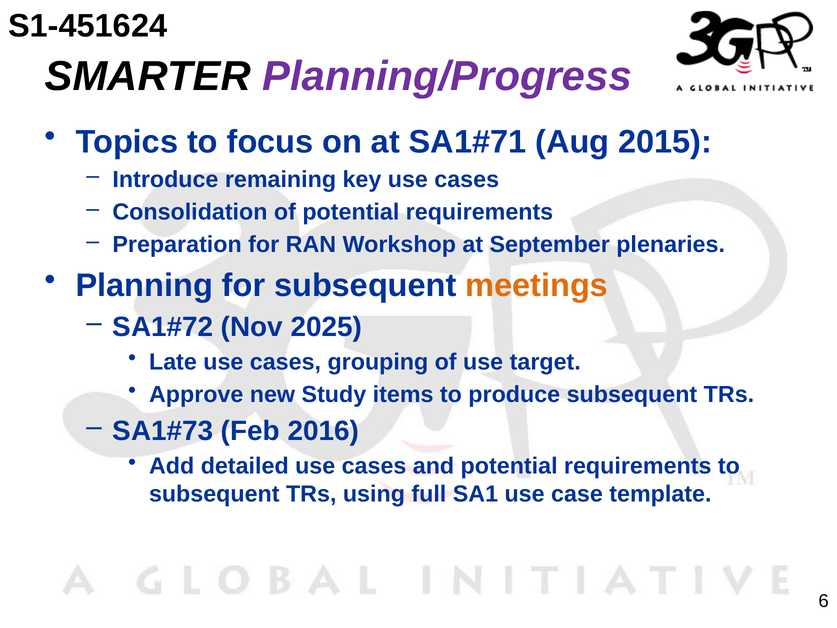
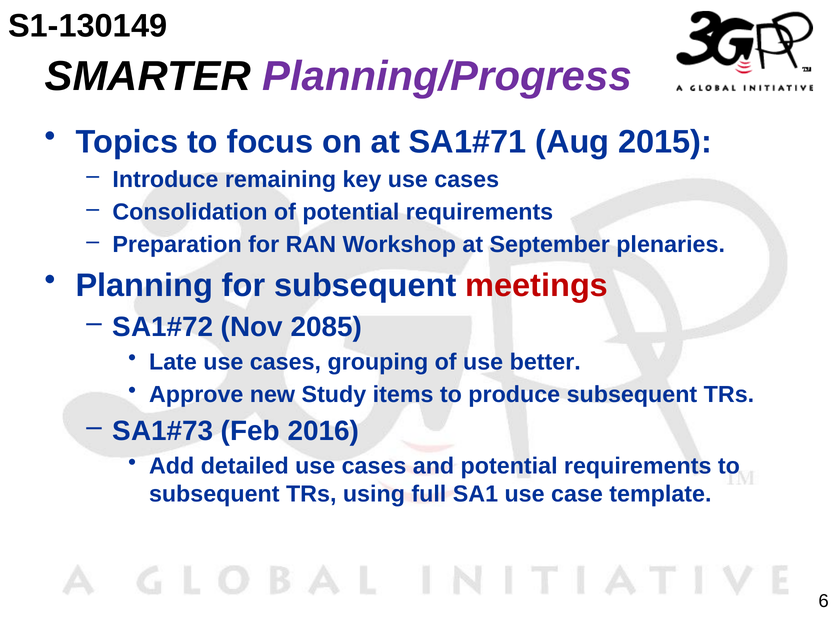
S1-451624: S1-451624 -> S1-130149
meetings colour: orange -> red
2025: 2025 -> 2085
target: target -> better
